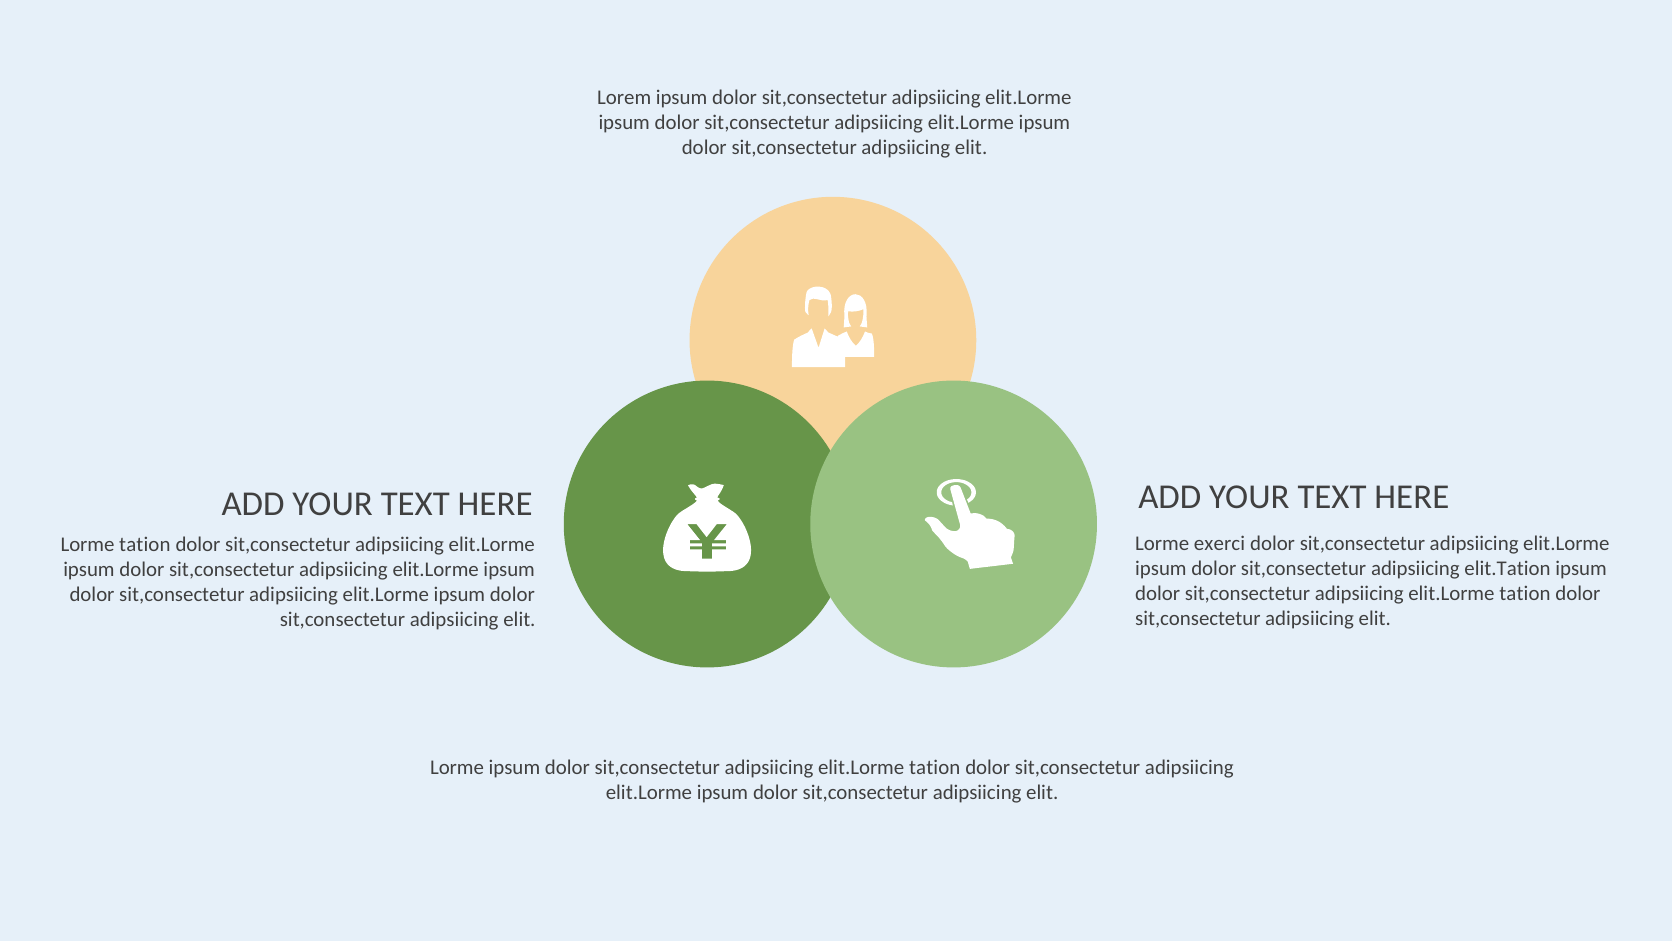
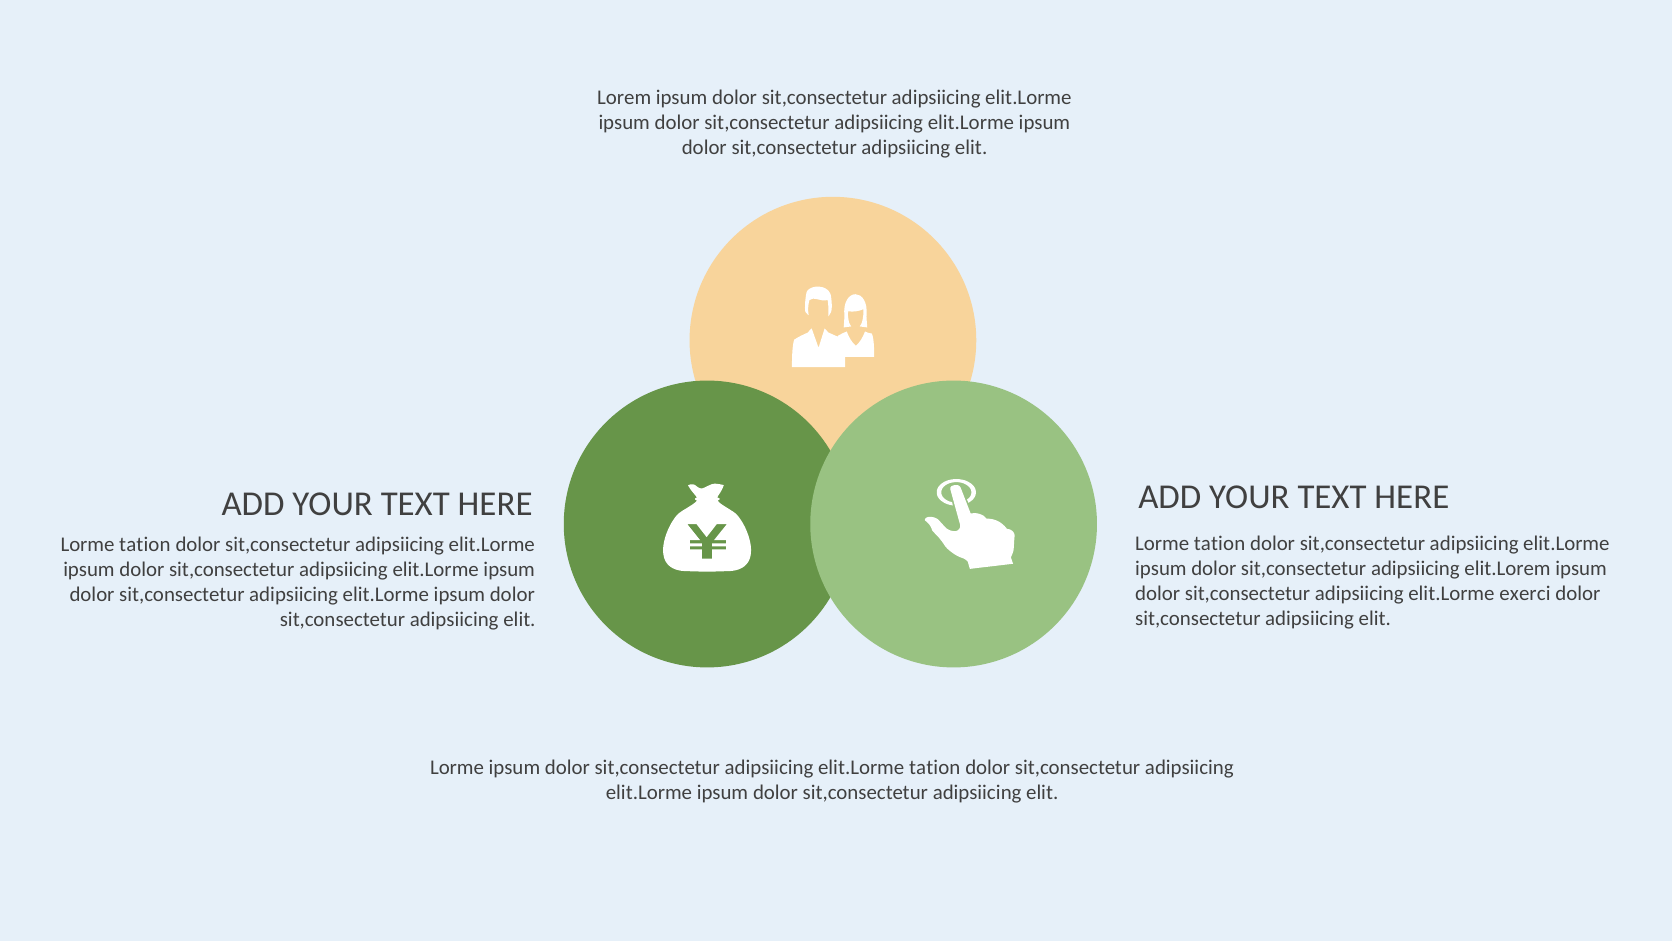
exerci at (1220, 543): exerci -> tation
elit.Tation: elit.Tation -> elit.Lorem
tation at (1525, 593): tation -> exerci
